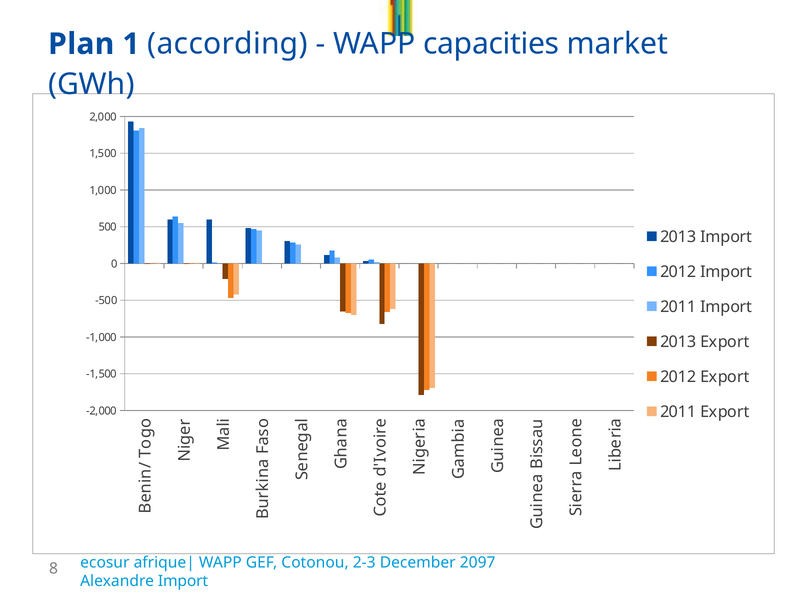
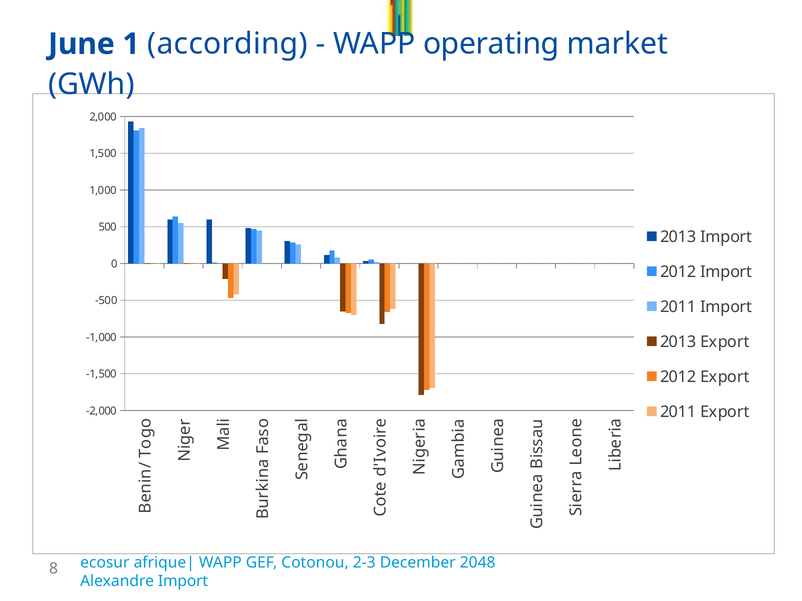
Plan: Plan -> June
capacities: capacities -> operating
2097: 2097 -> 2048
